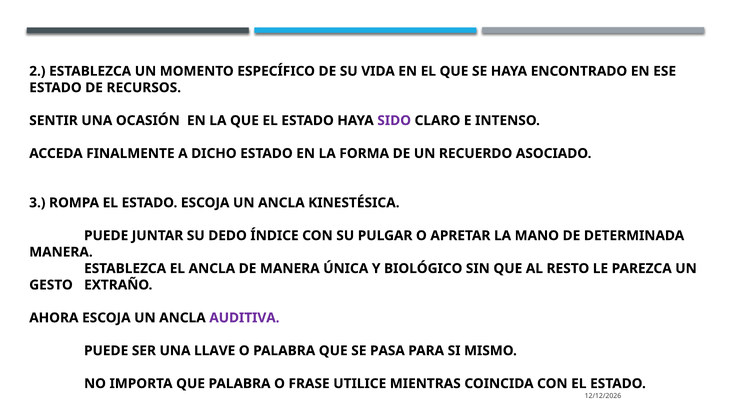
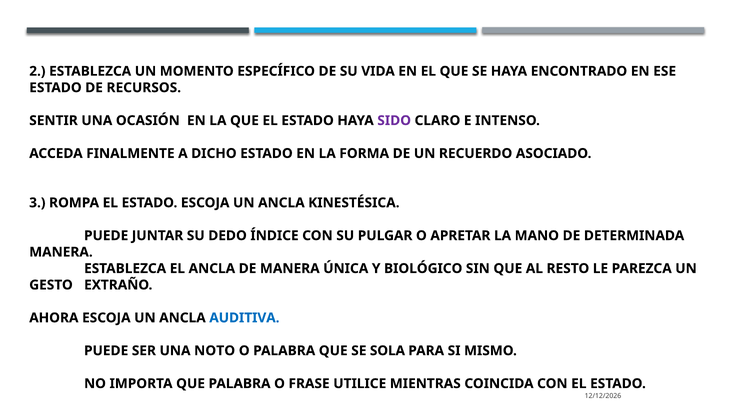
AUDITIVA colour: purple -> blue
LLAVE: LLAVE -> NOTO
PASA: PASA -> SOLA
